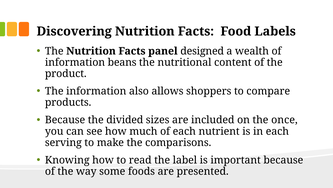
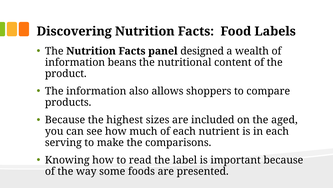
divided: divided -> highest
once: once -> aged
